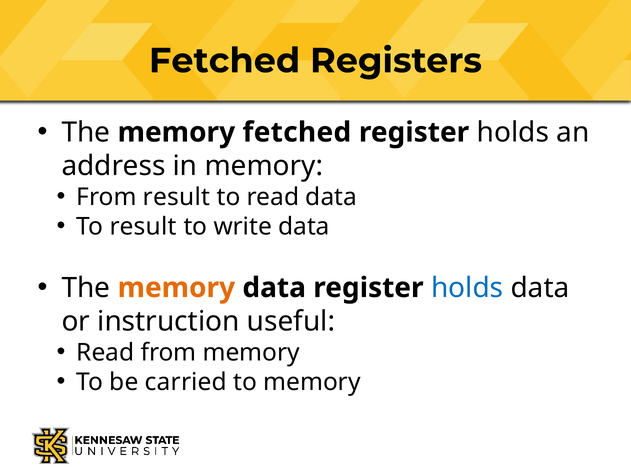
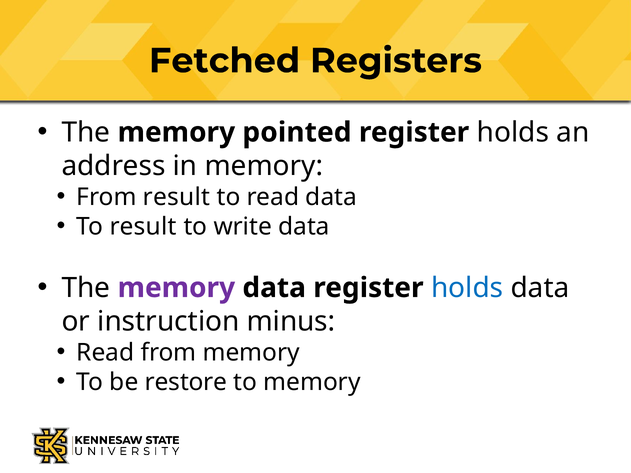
memory fetched: fetched -> pointed
memory at (176, 288) colour: orange -> purple
useful: useful -> minus
carried: carried -> restore
